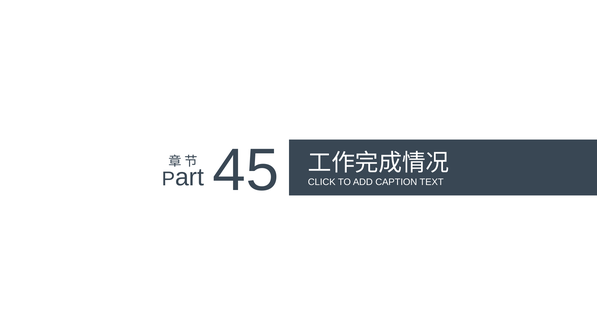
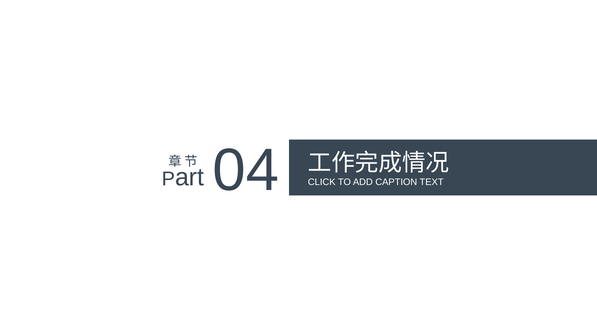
45: 45 -> 04
